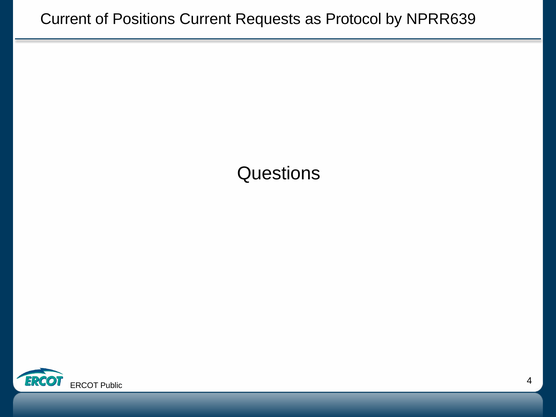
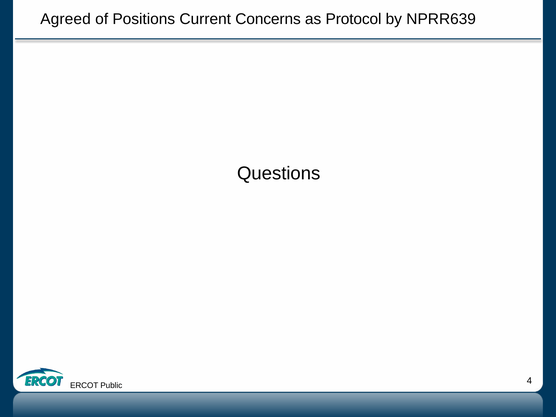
Current at (66, 19): Current -> Agreed
Requests: Requests -> Concerns
